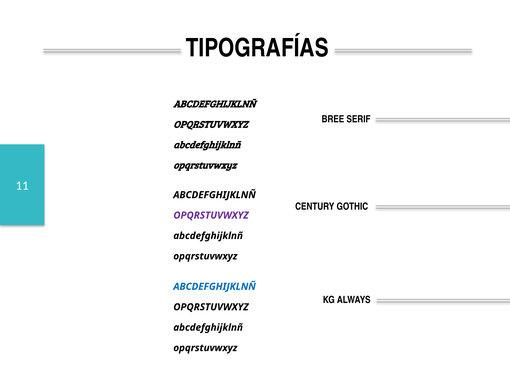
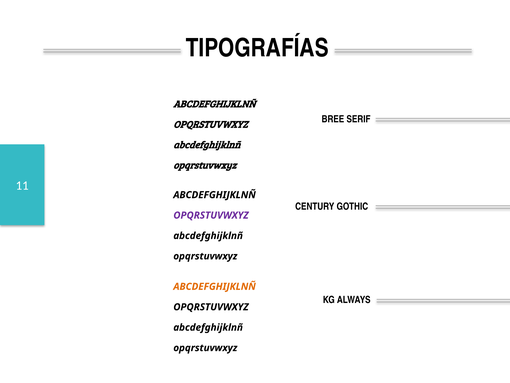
ABCDEFGHIJKLNÑ at (215, 286) colour: blue -> orange
